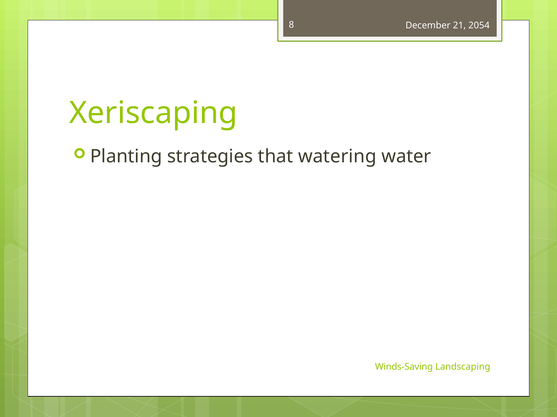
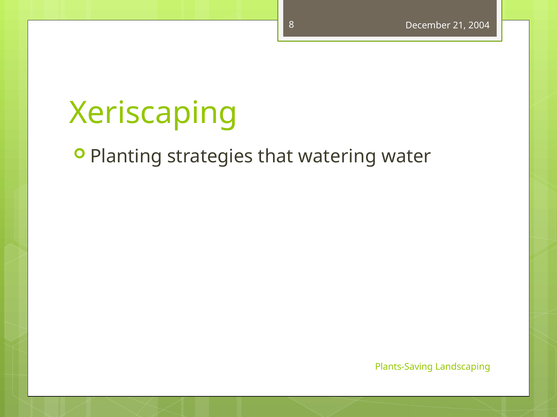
2054: 2054 -> 2004
Winds-Saving: Winds-Saving -> Plants-Saving
